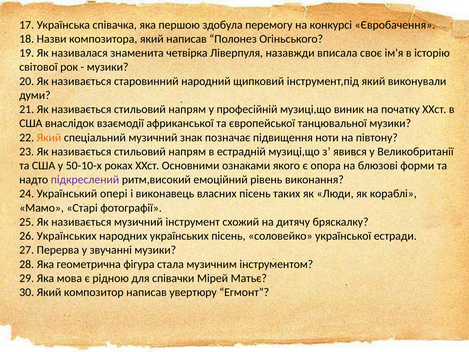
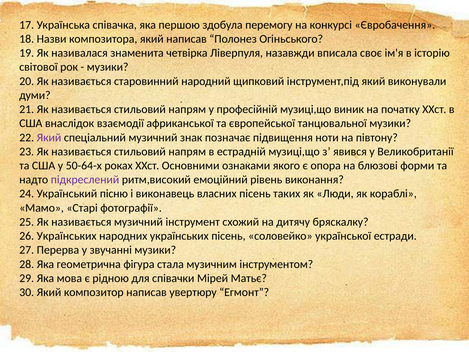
Який at (49, 137) colour: orange -> purple
50-10-х: 50-10-х -> 50-64-х
опері: опері -> пісню
